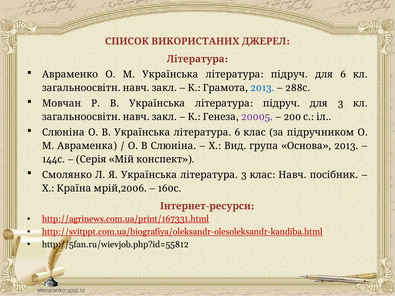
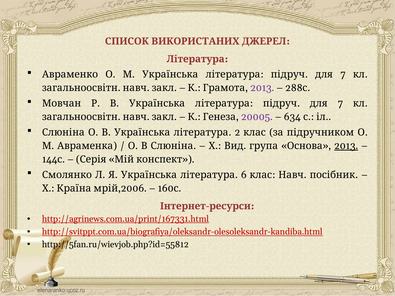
6 at (343, 75): 6 -> 7
2013 at (262, 88) colour: blue -> purple
3 at (340, 103): 3 -> 7
200: 200 -> 634
6 at (237, 132): 6 -> 2
2013 at (346, 146) underline: none -> present
3 at (244, 175): 3 -> 6
